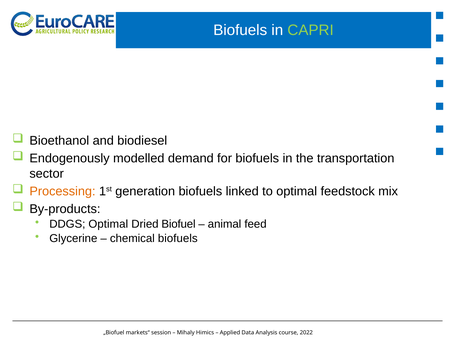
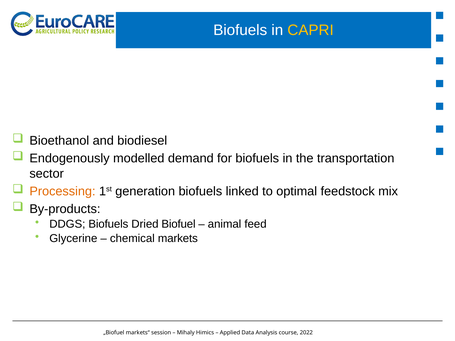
CAPRI colour: light green -> yellow
DDGS Optimal: Optimal -> Biofuels
chemical biofuels: biofuels -> markets
